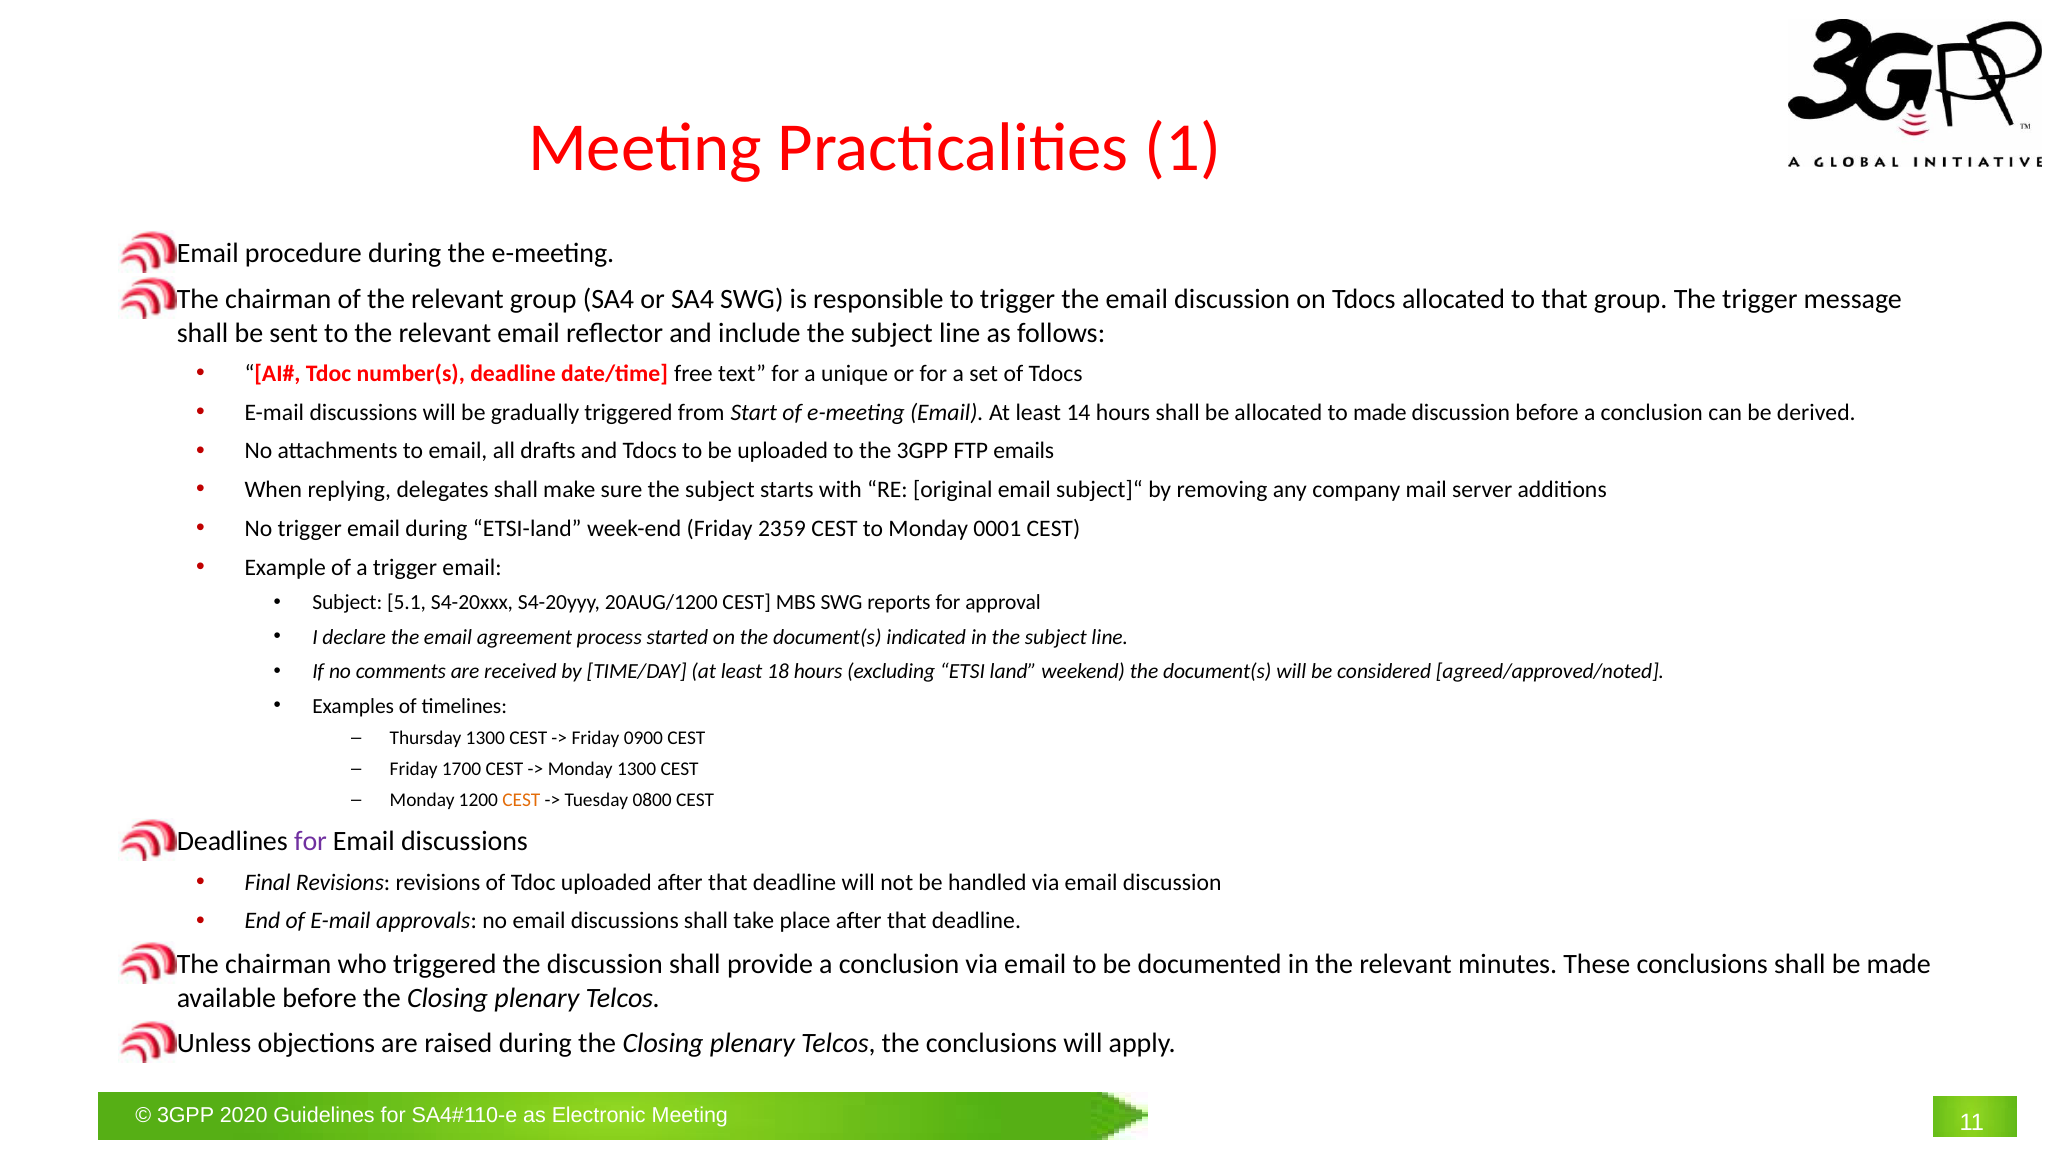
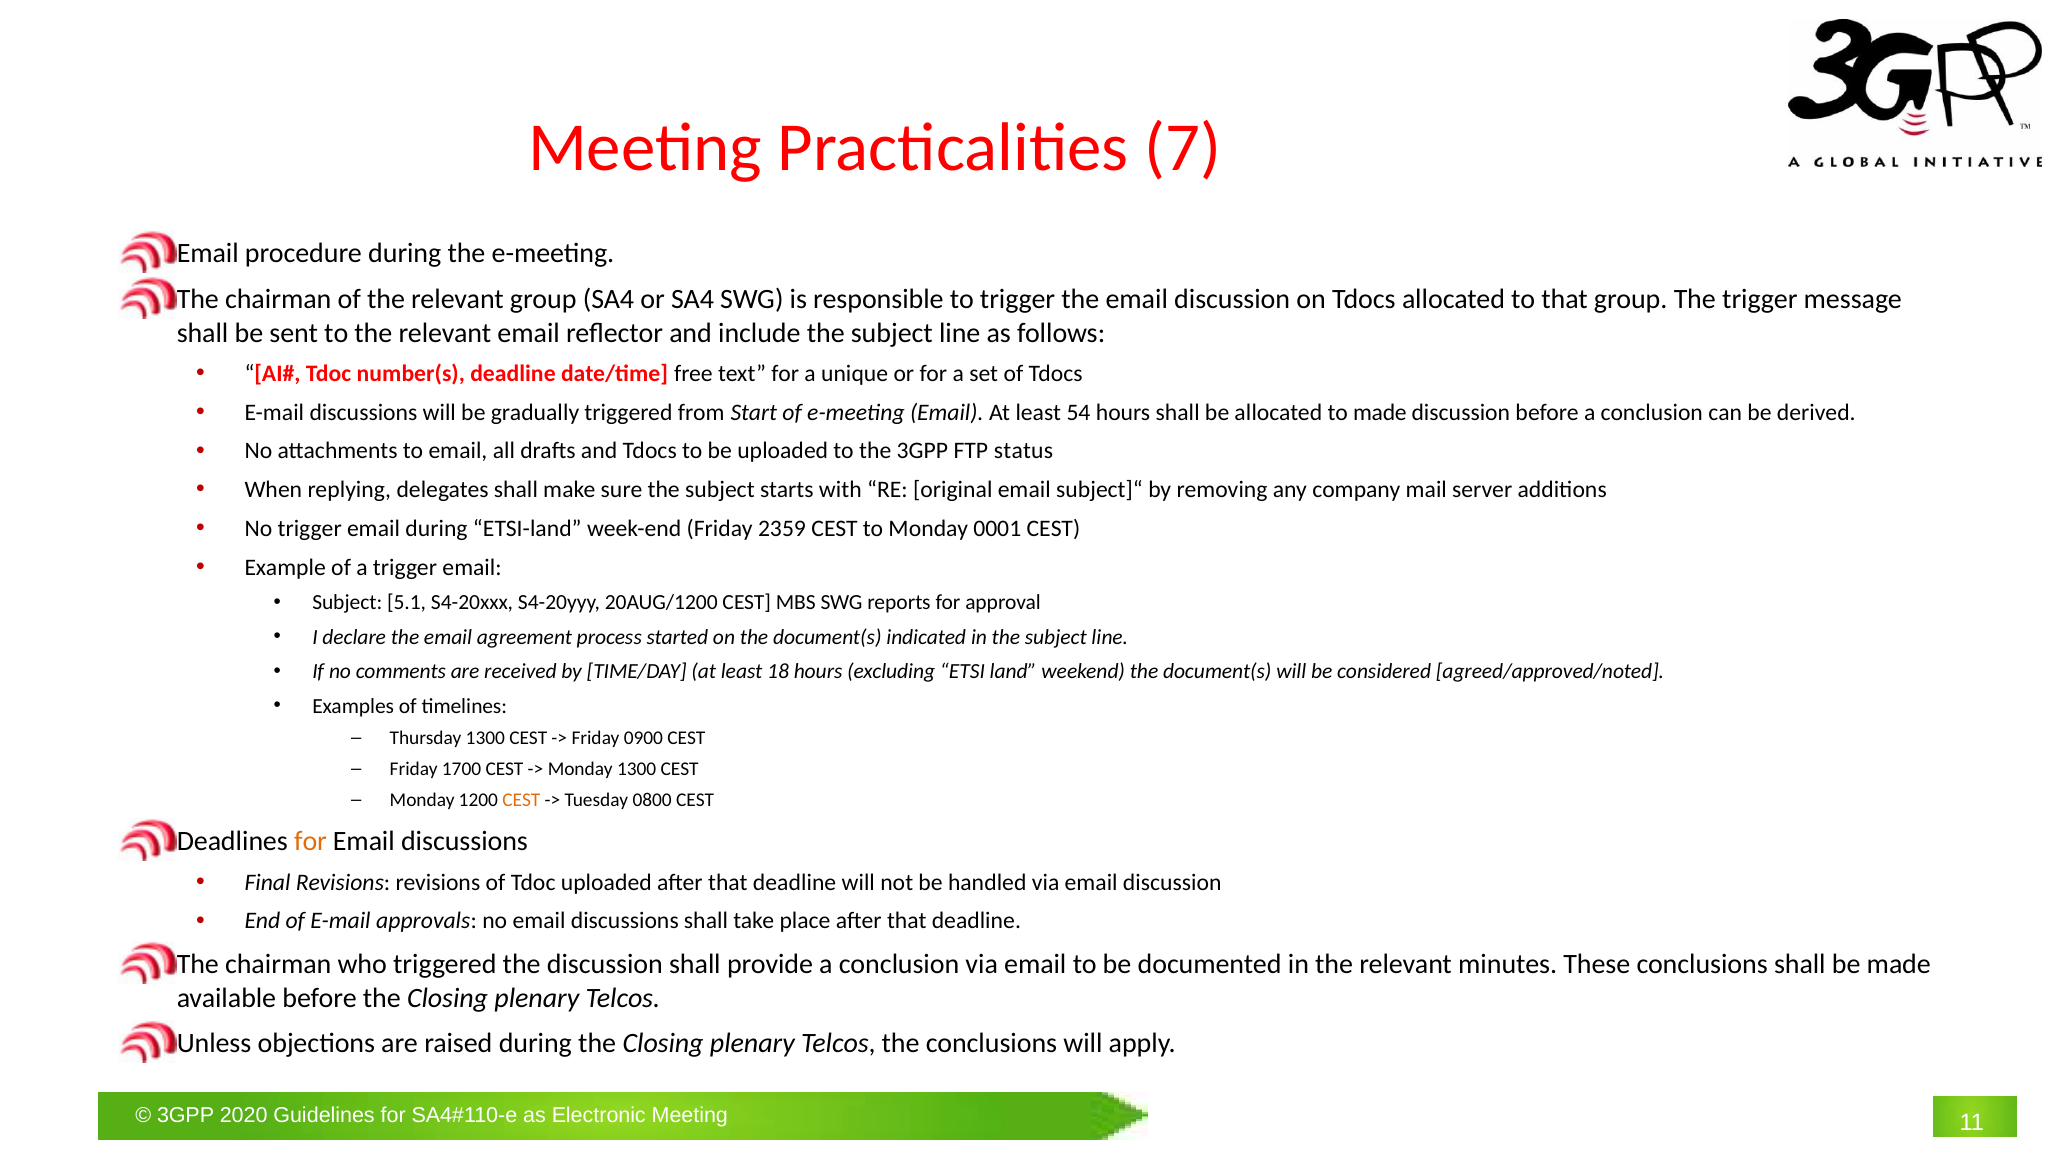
1: 1 -> 7
14: 14 -> 54
emails: emails -> status
for at (311, 842) colour: purple -> orange
